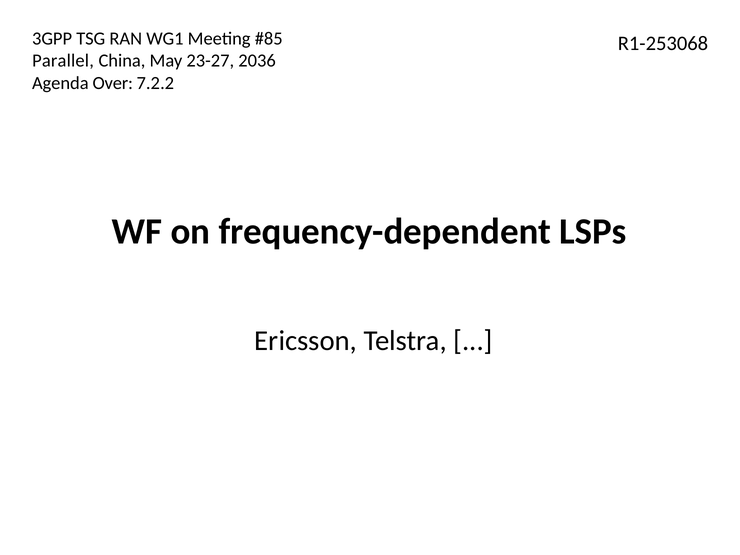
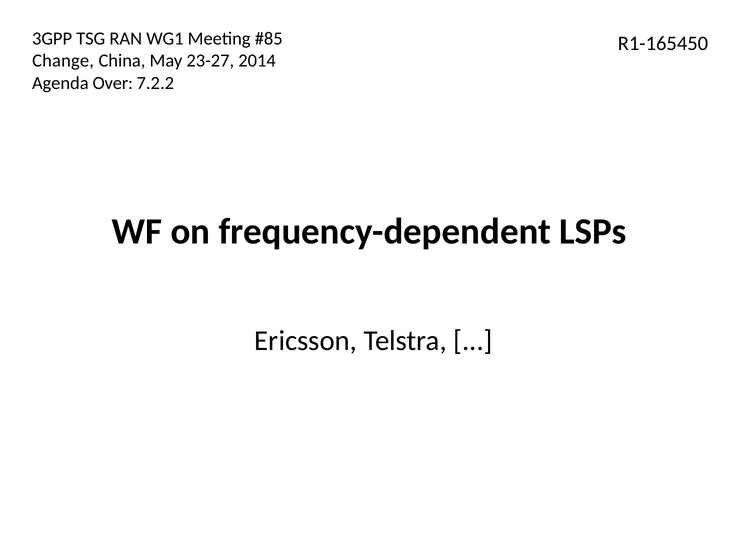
R1-253068: R1-253068 -> R1-165450
Parallel: Parallel -> Change
2036: 2036 -> 2014
